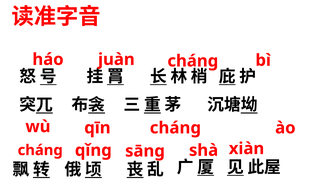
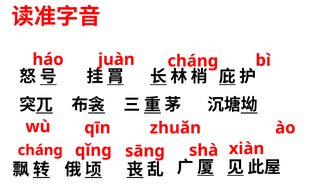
wù cháng: cháng -> zhuǎn
